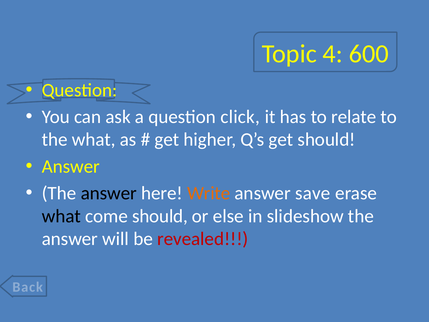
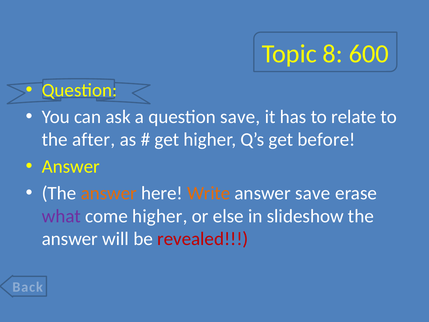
4: 4 -> 8
question click: click -> save
the what: what -> after
get should: should -> before
answer at (109, 193) colour: black -> orange
what at (61, 216) colour: black -> purple
come should: should -> higher
